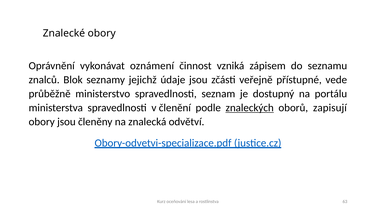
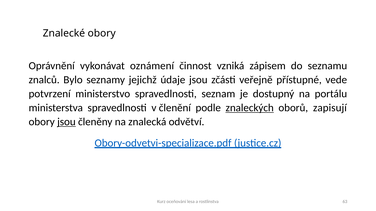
Blok: Blok -> Bylo
průběžně: průběžně -> potvrzení
jsou at (66, 122) underline: none -> present
